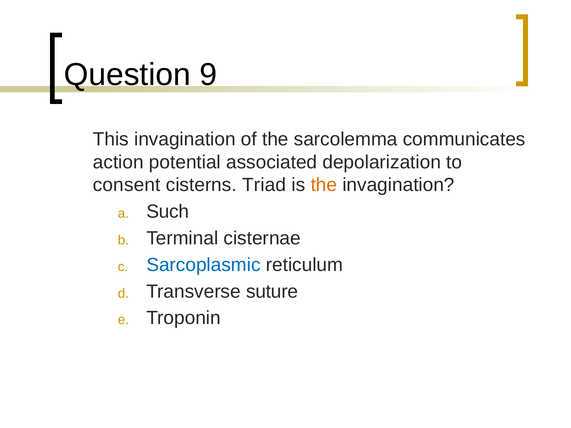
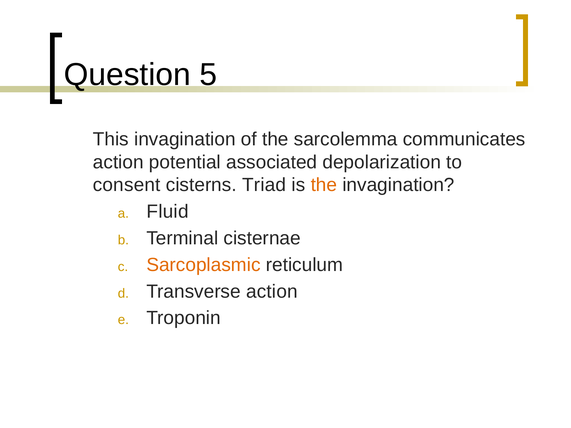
9: 9 -> 5
Such: Such -> Fluid
Sarcoplasmic colour: blue -> orange
Transverse suture: suture -> action
